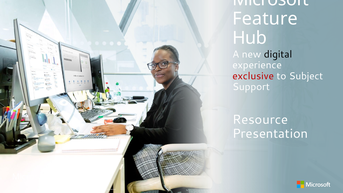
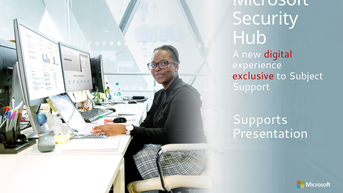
Feature: Feature -> Security
digital colour: black -> red
Resource: Resource -> Supports
